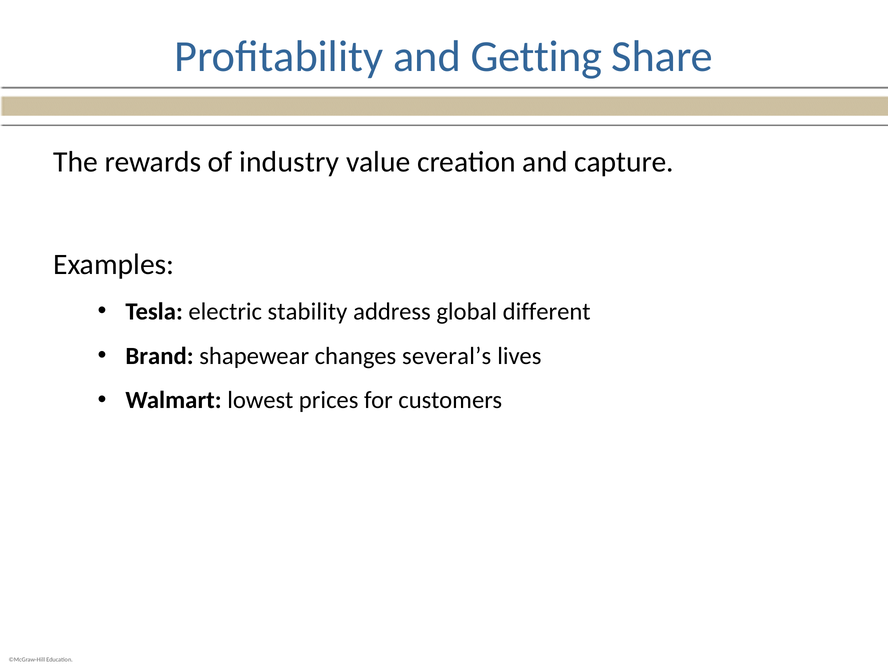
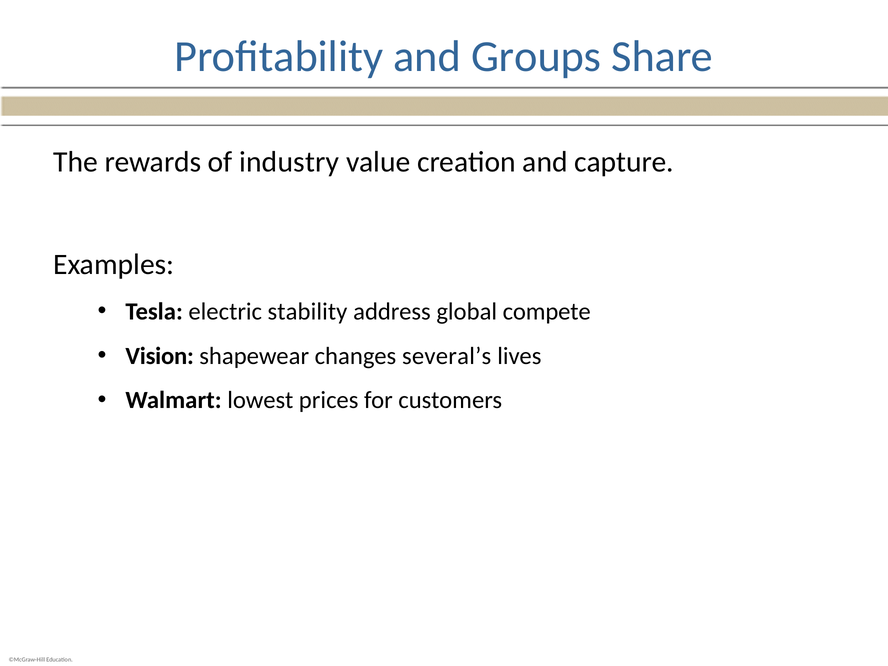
Getting: Getting -> Groups
different: different -> compete
Brand: Brand -> Vision
